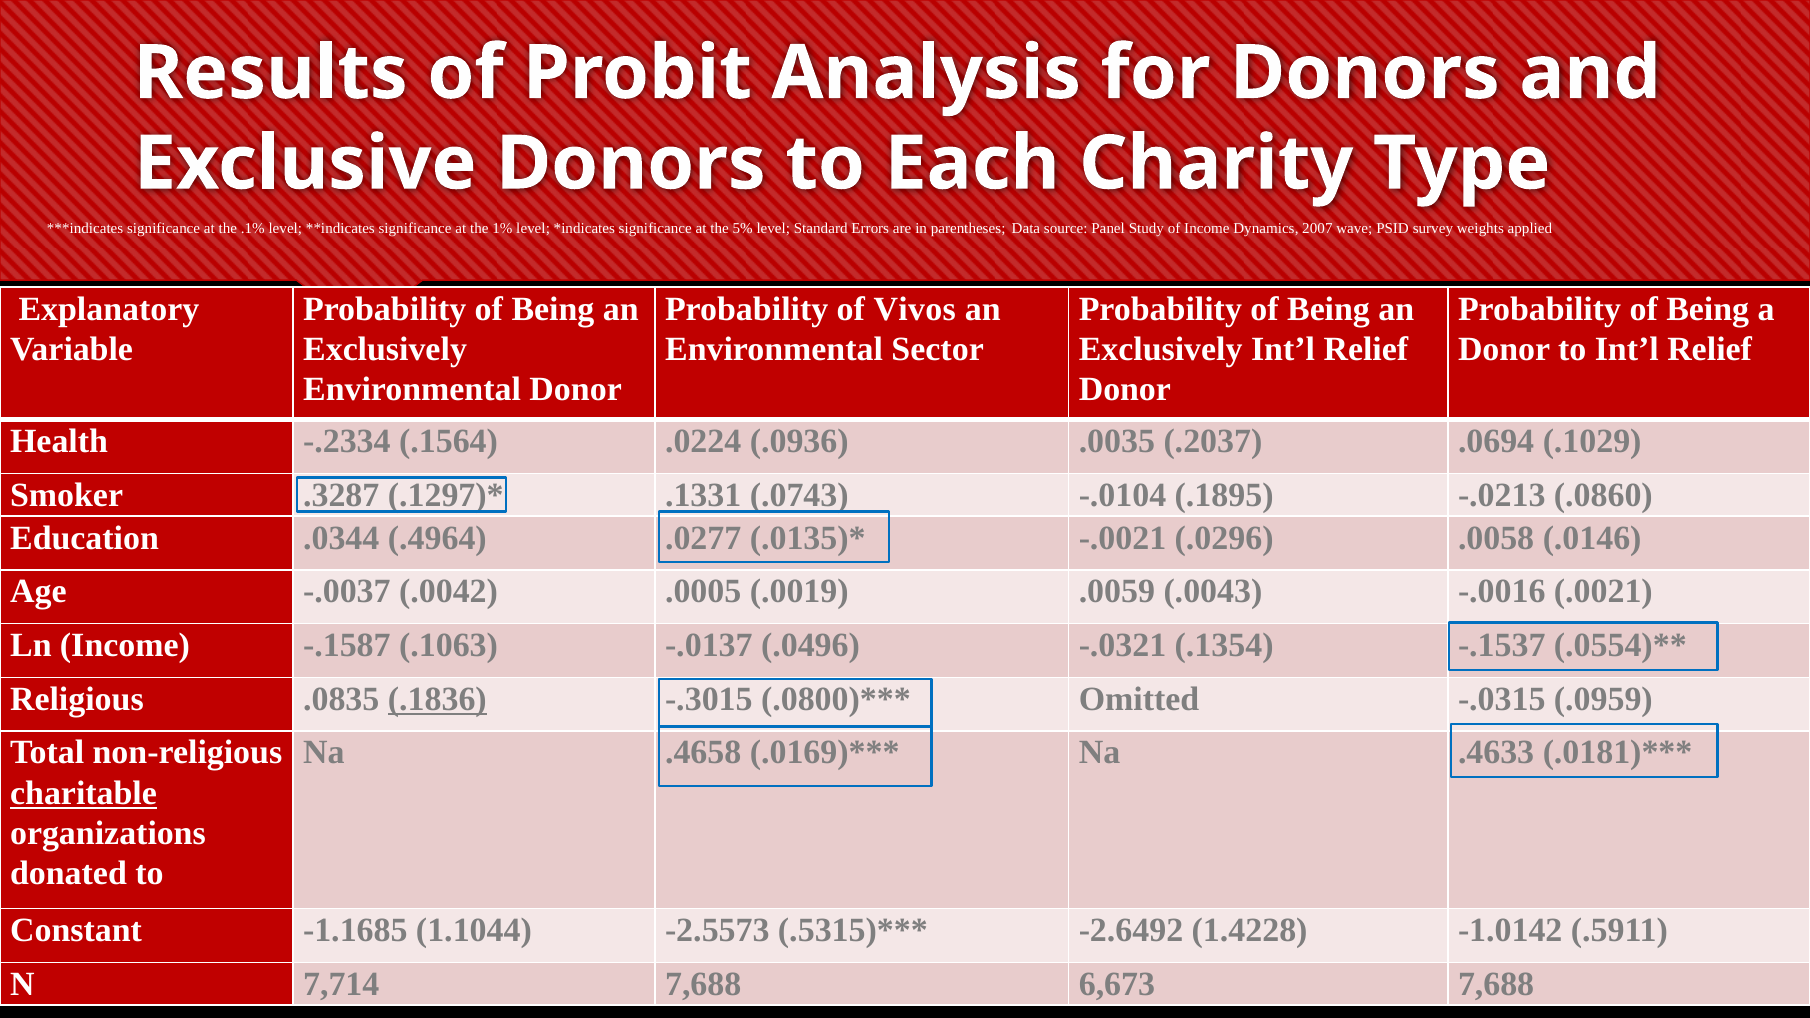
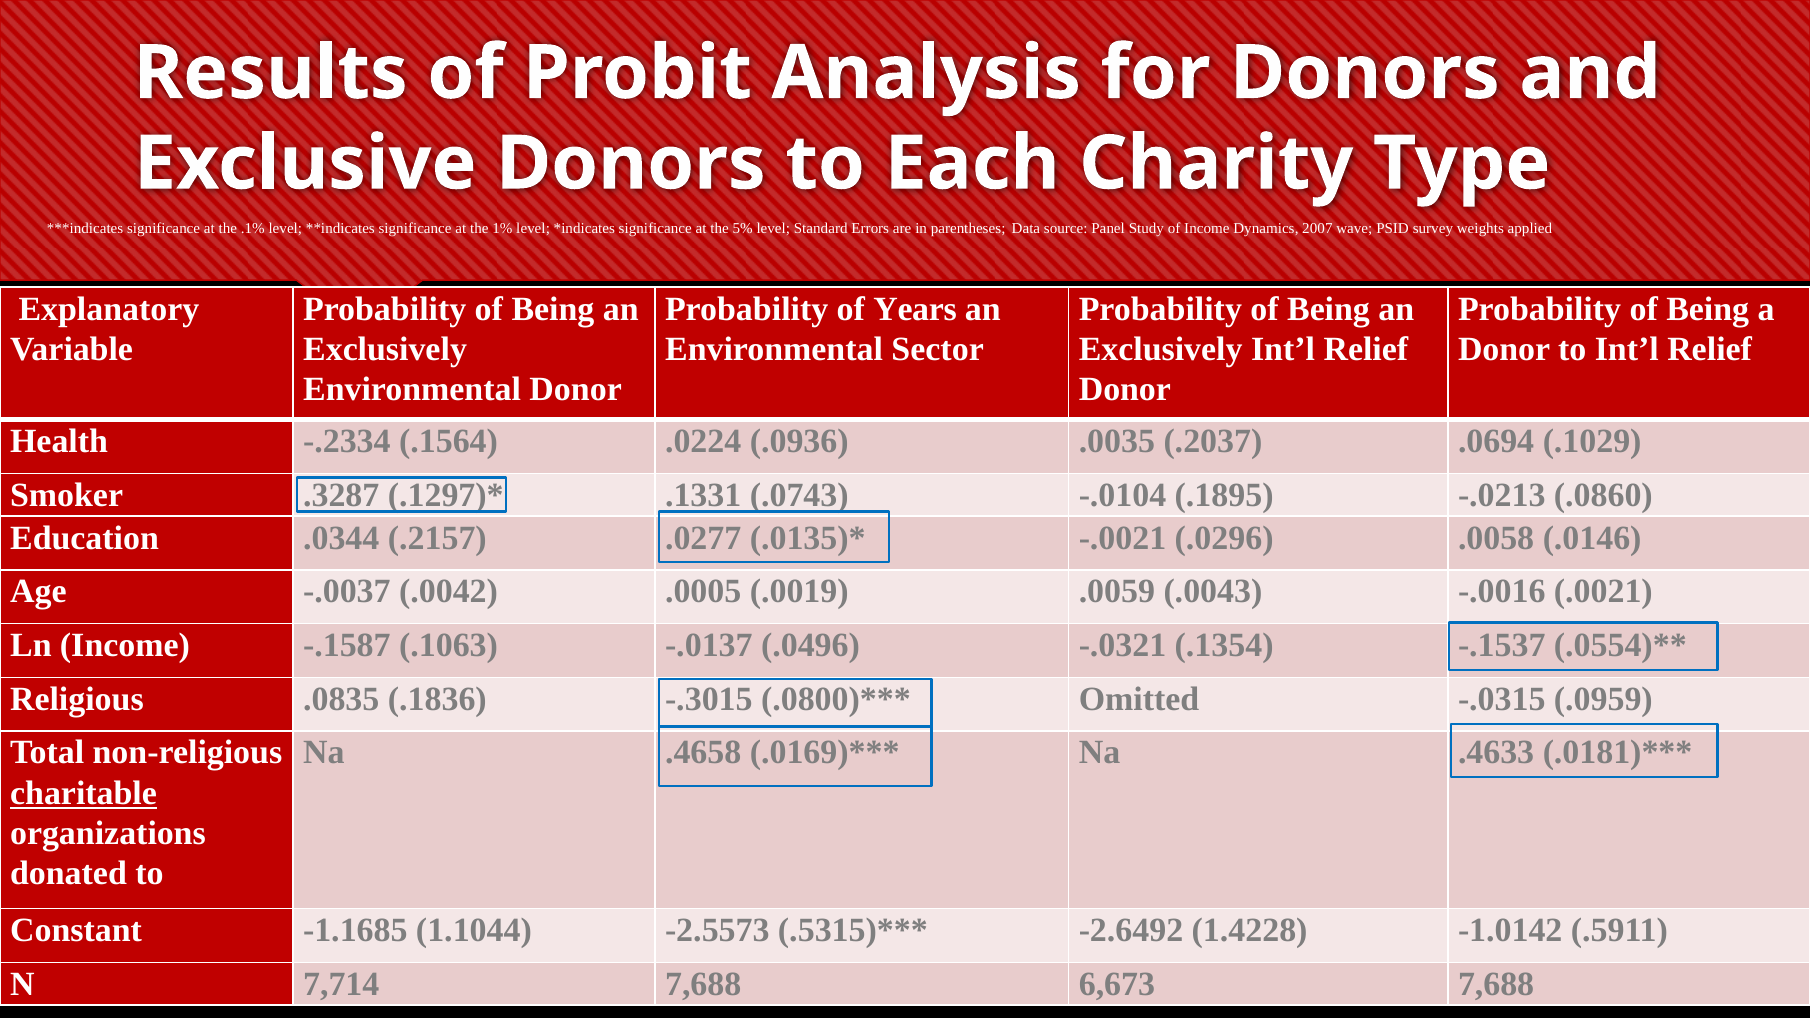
Vivos: Vivos -> Years
.4964: .4964 -> .2157
.1836 underline: present -> none
